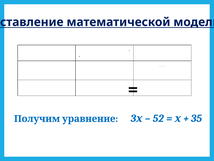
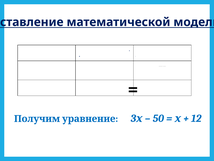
52: 52 -> 50
35: 35 -> 12
